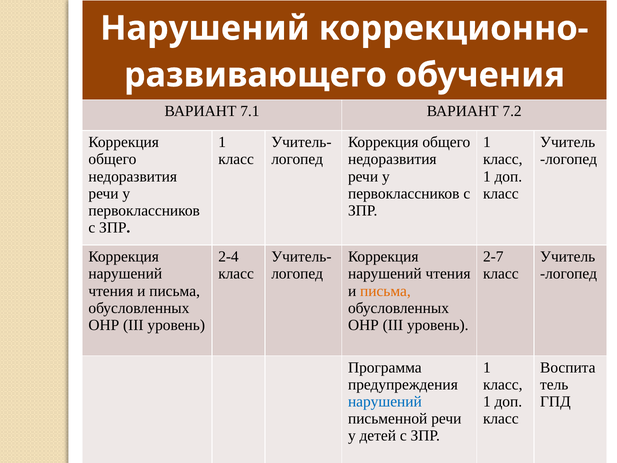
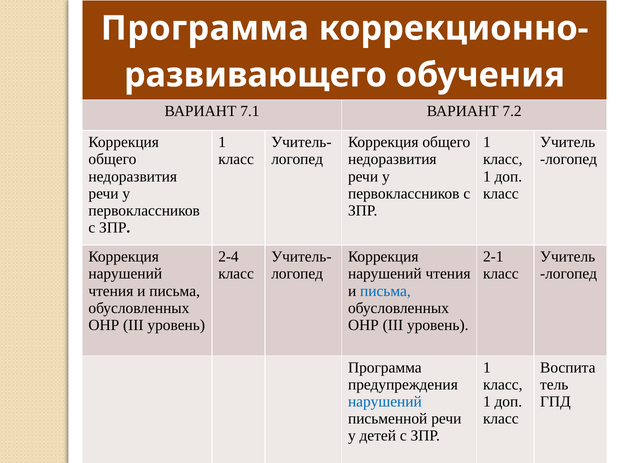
Нарушений at (205, 28): Нарушений -> Программа
2-7: 2-7 -> 2-1
письма at (385, 291) colour: orange -> blue
